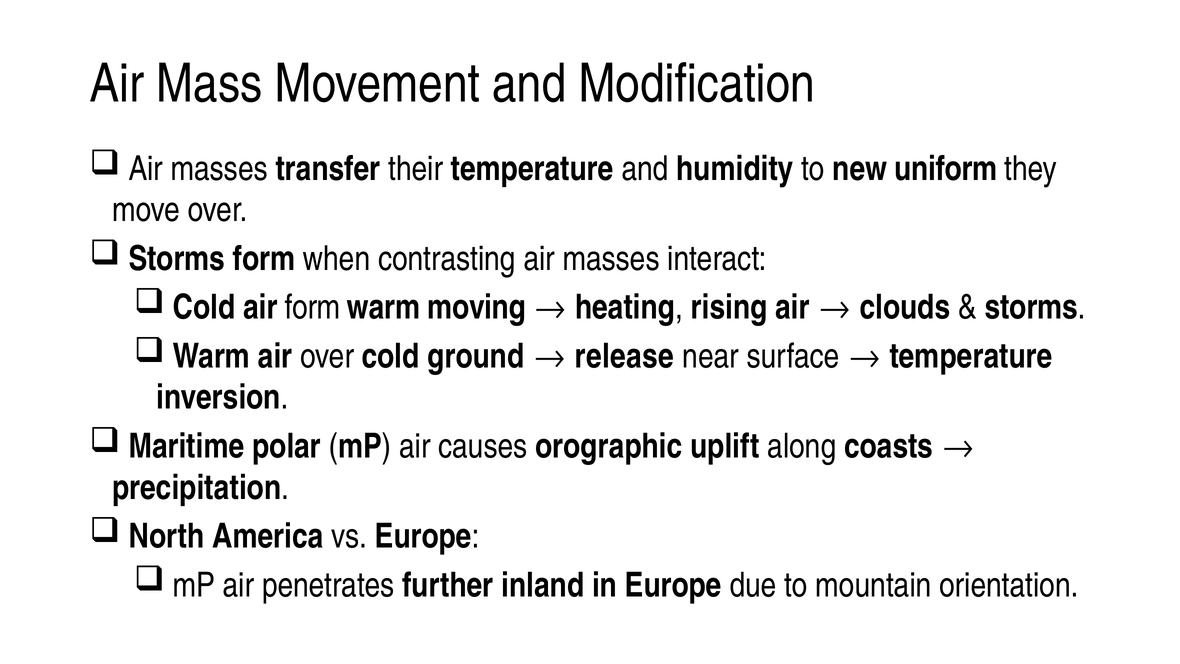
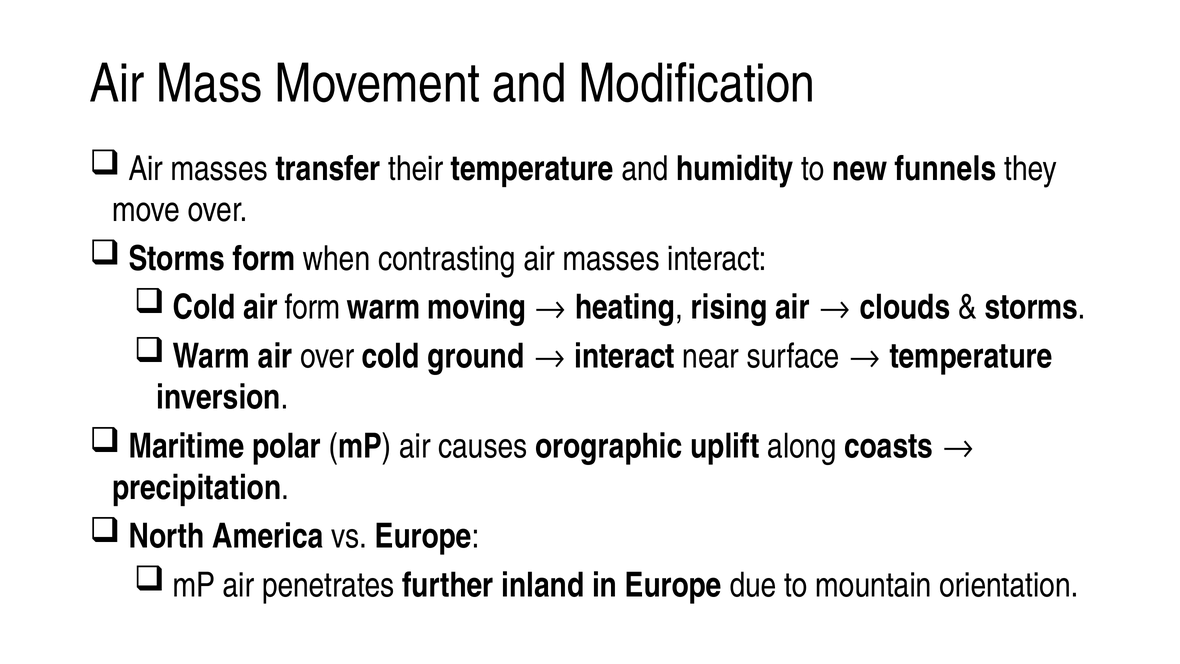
uniform: uniform -> funnels
release at (624, 356): release -> interact
